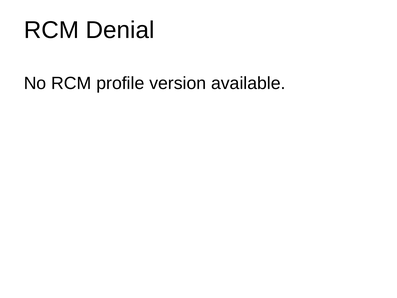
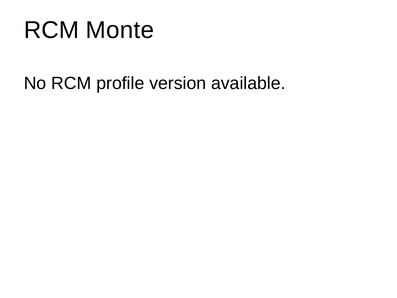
Denial: Denial -> Monte
